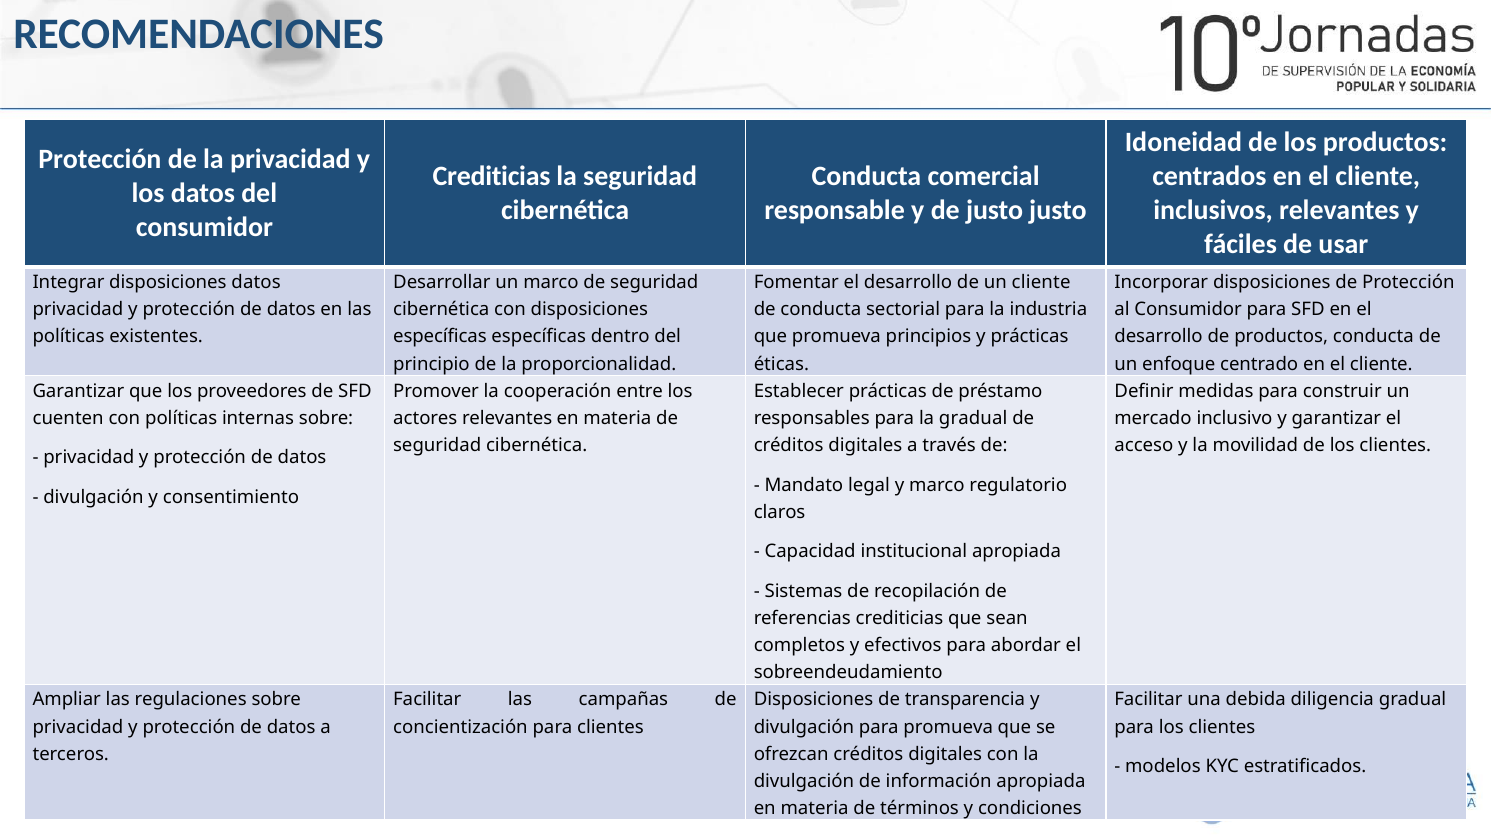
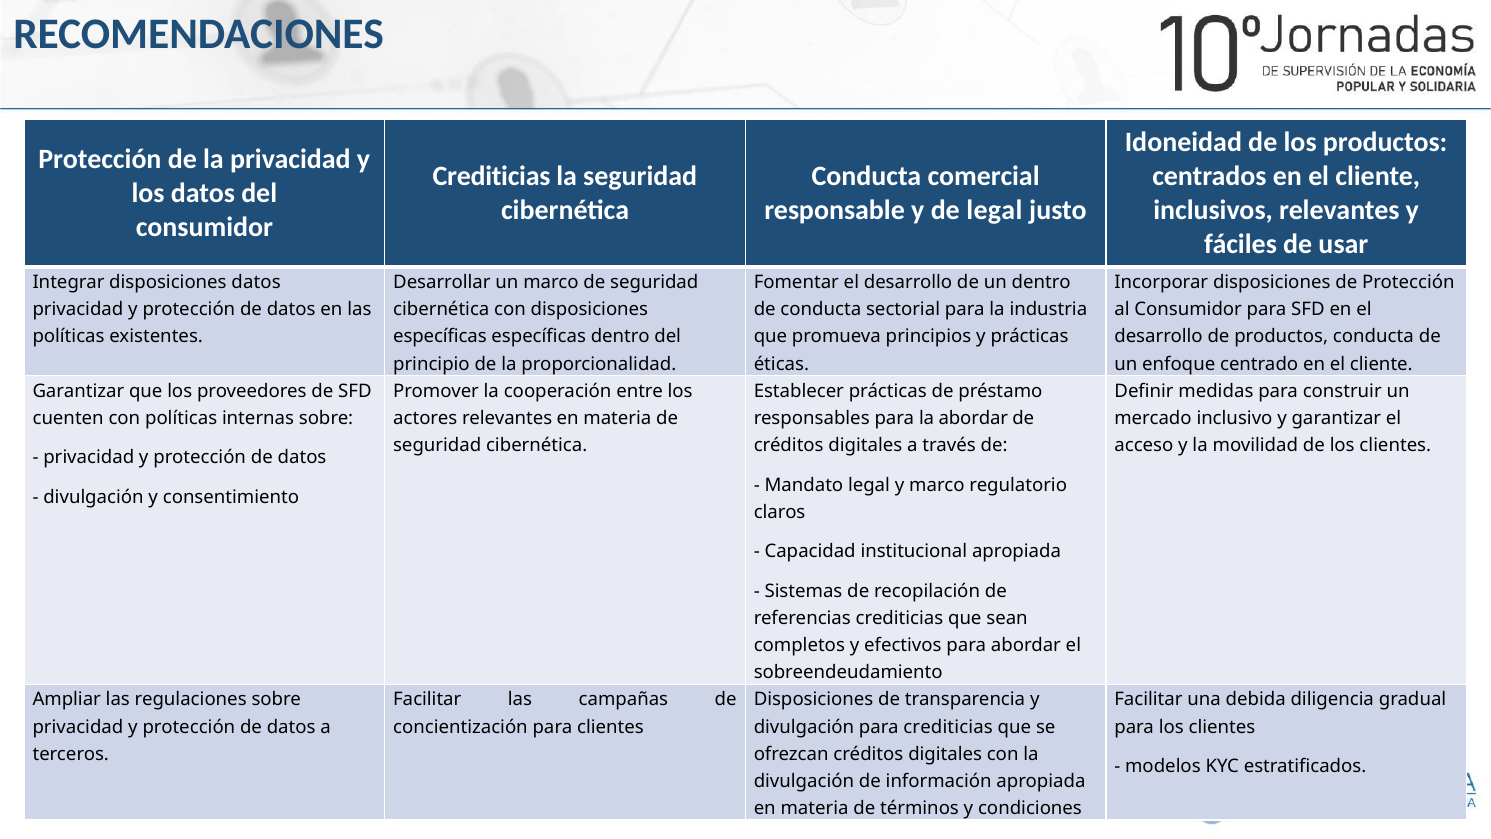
de justo: justo -> legal
un cliente: cliente -> dentro
la gradual: gradual -> abordar
para promueva: promueva -> crediticias
